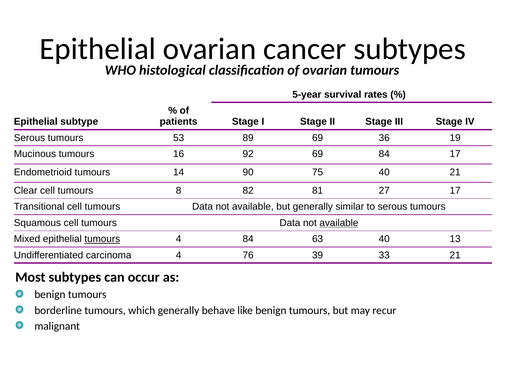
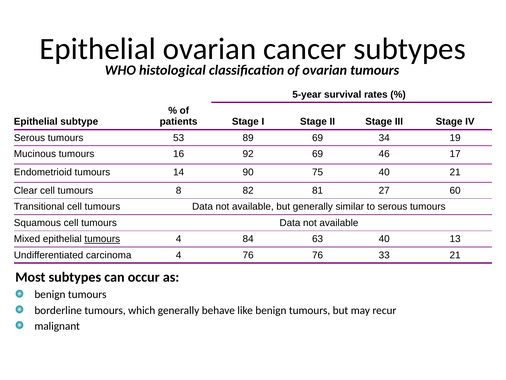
36: 36 -> 34
69 84: 84 -> 46
27 17: 17 -> 60
available at (339, 223) underline: present -> none
76 39: 39 -> 76
